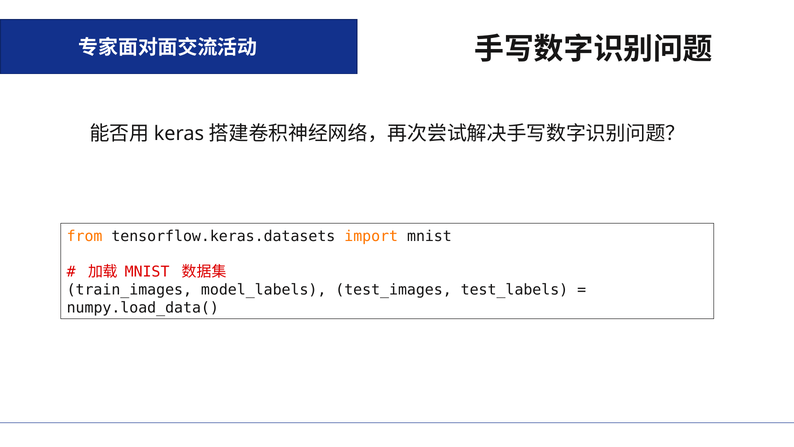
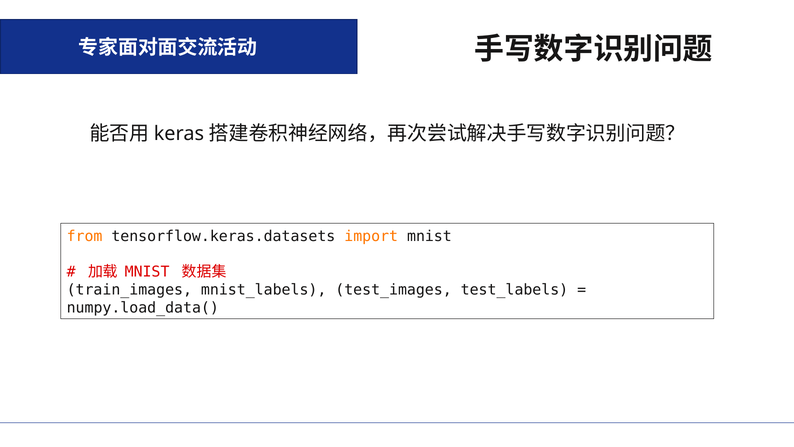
model_labels: model_labels -> mnist_labels
